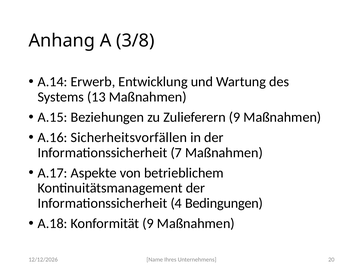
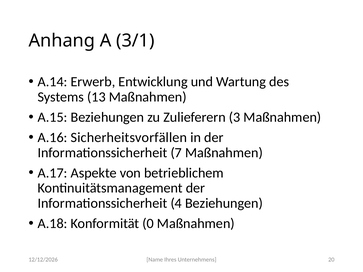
3/8: 3/8 -> 3/1
Zulieferern 9: 9 -> 3
4 Bedingungen: Bedingungen -> Beziehungen
Konformität 9: 9 -> 0
